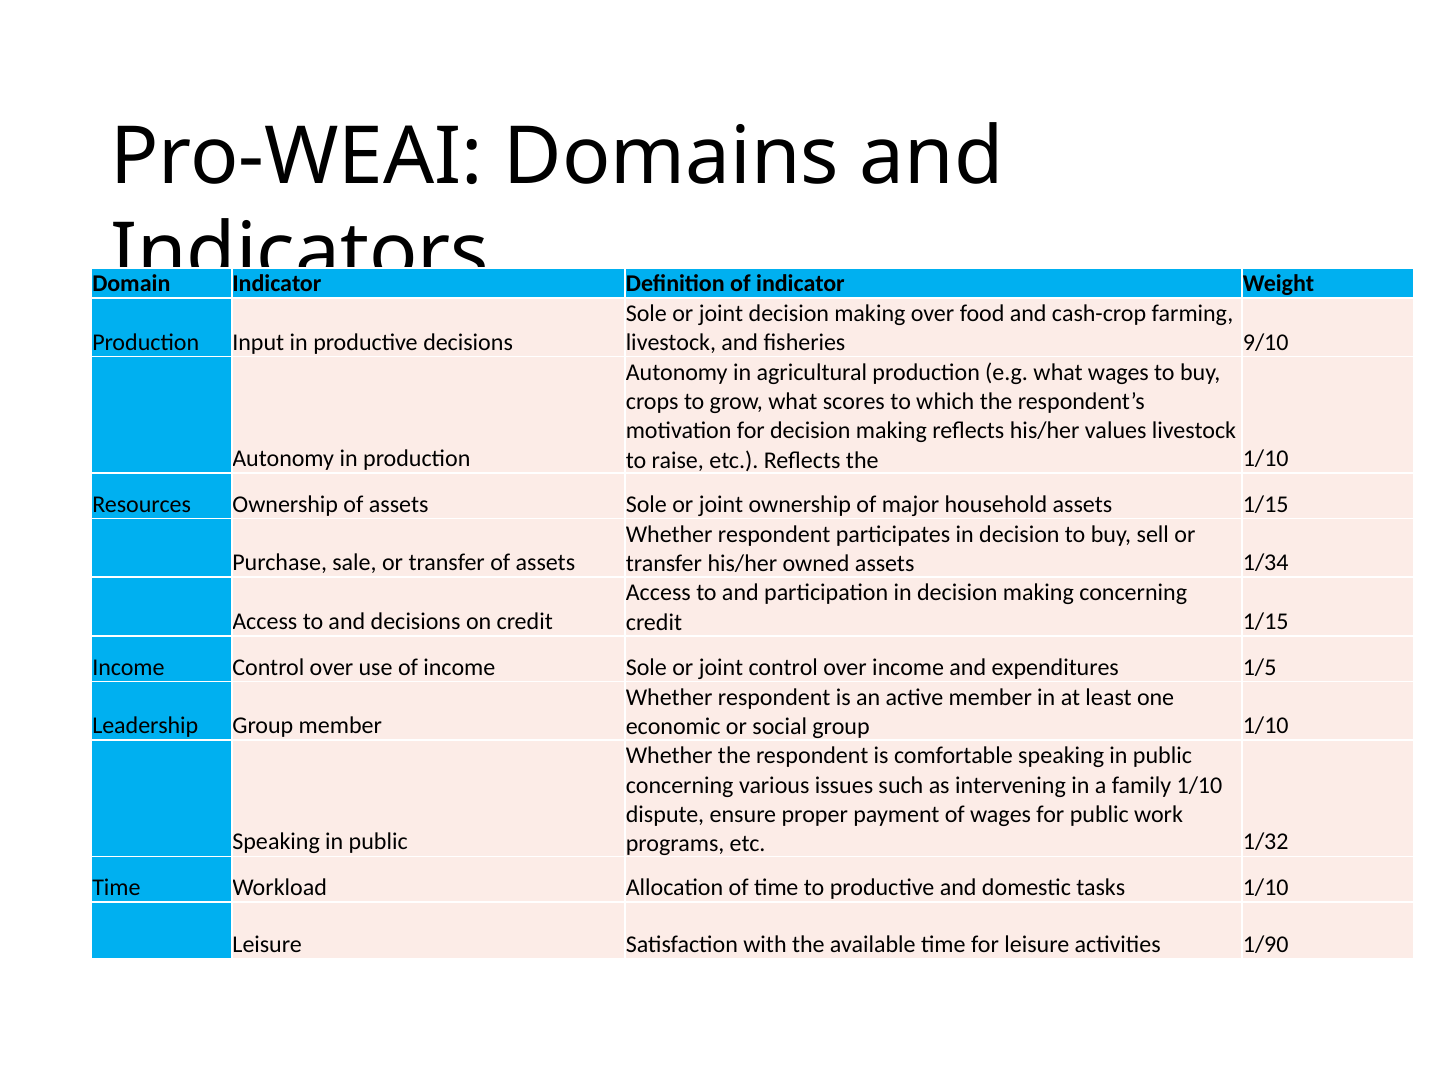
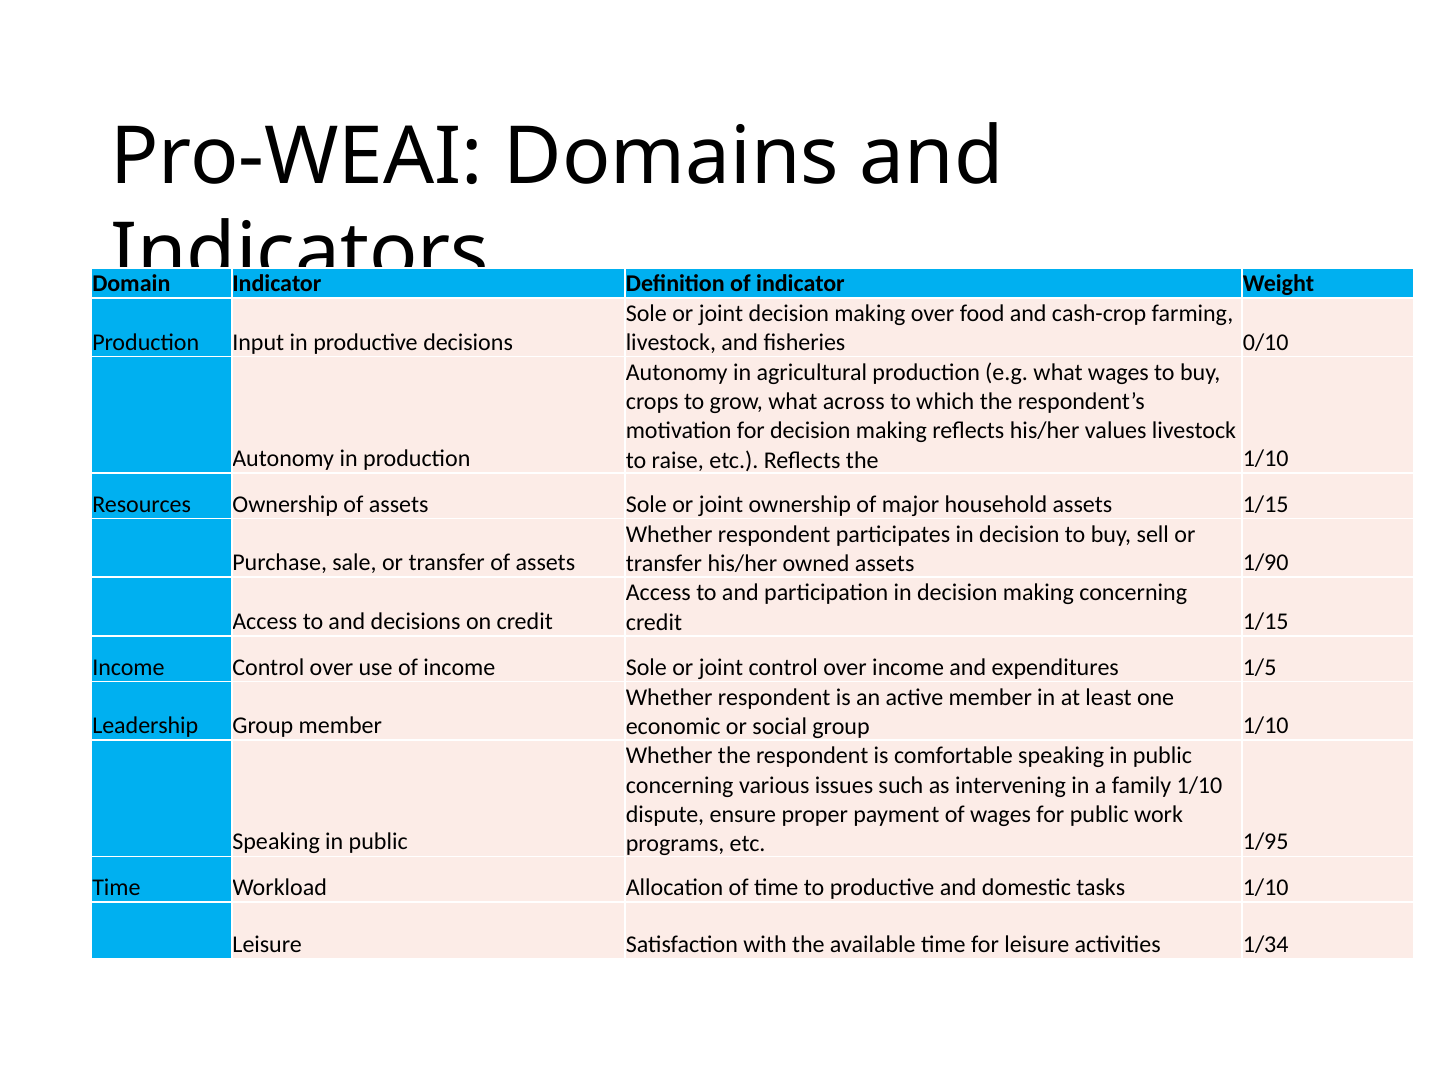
9/10: 9/10 -> 0/10
scores: scores -> across
1/34: 1/34 -> 1/90
1/32: 1/32 -> 1/95
1/90: 1/90 -> 1/34
